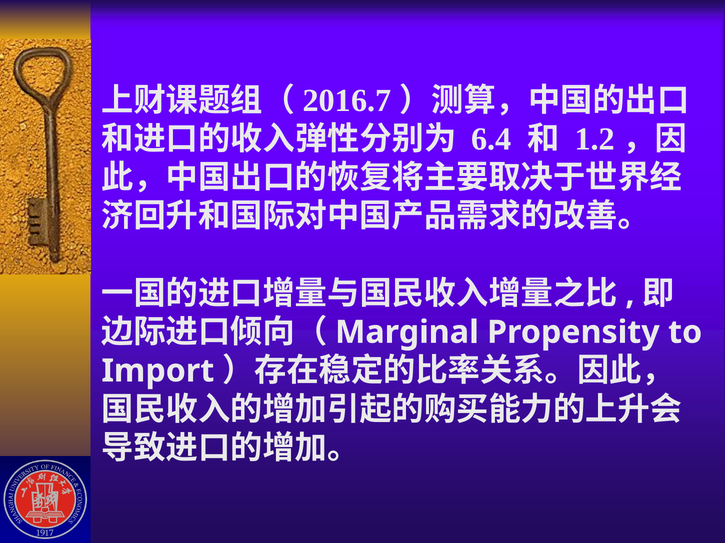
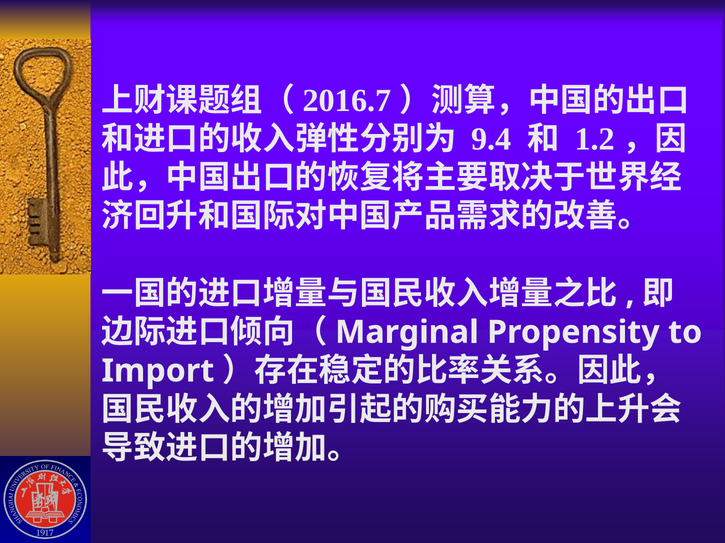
6.4: 6.4 -> 9.4
